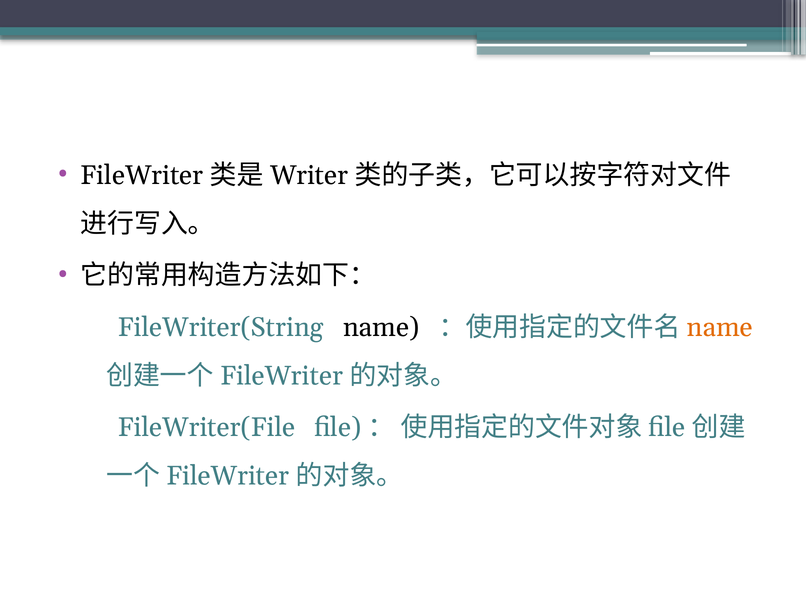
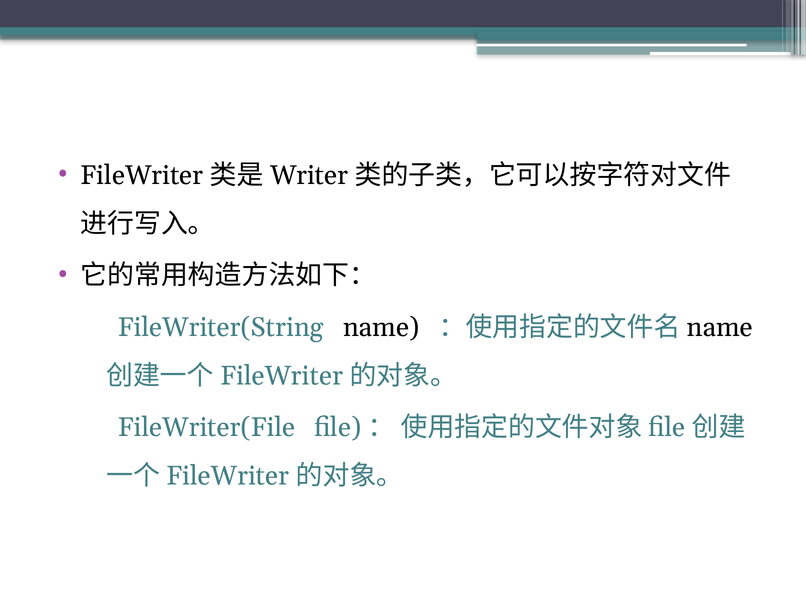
name at (720, 327) colour: orange -> black
